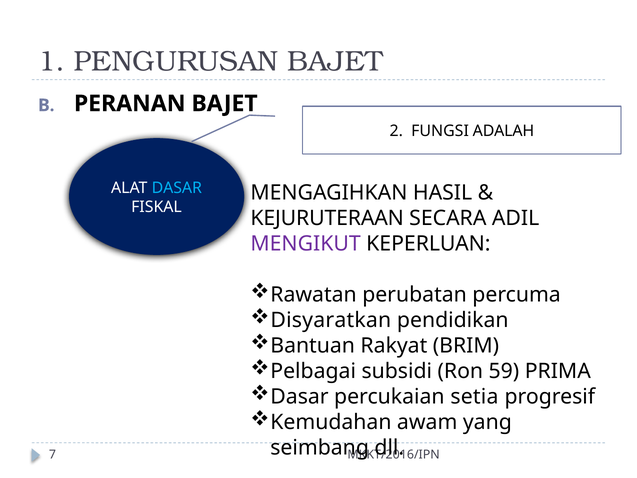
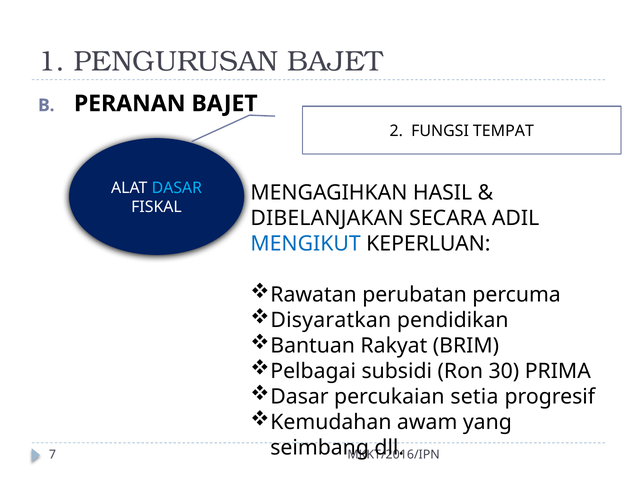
ADALAH: ADALAH -> TEMPAT
KEJURUTERAAN: KEJURUTERAAN -> DIBELANJAKAN
MENGIKUT colour: purple -> blue
59: 59 -> 30
